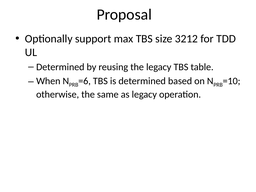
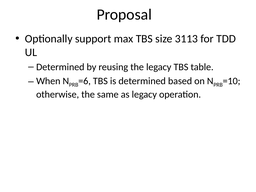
3212: 3212 -> 3113
